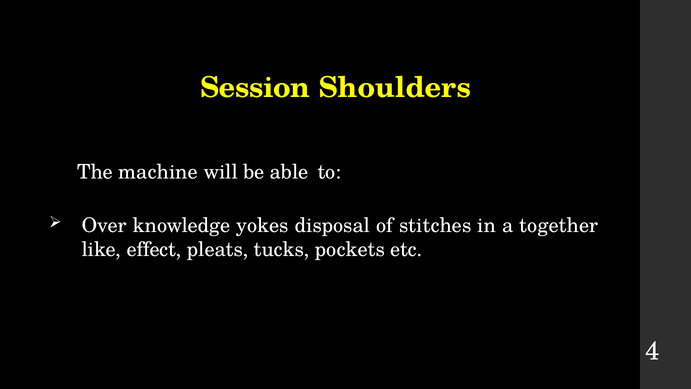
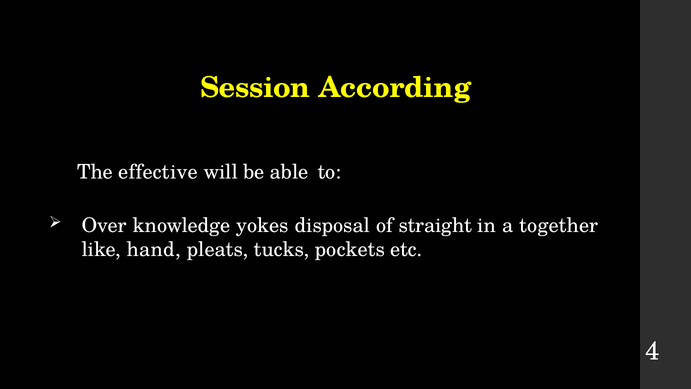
Shoulders: Shoulders -> According
machine: machine -> effective
stitches: stitches -> straight
effect: effect -> hand
